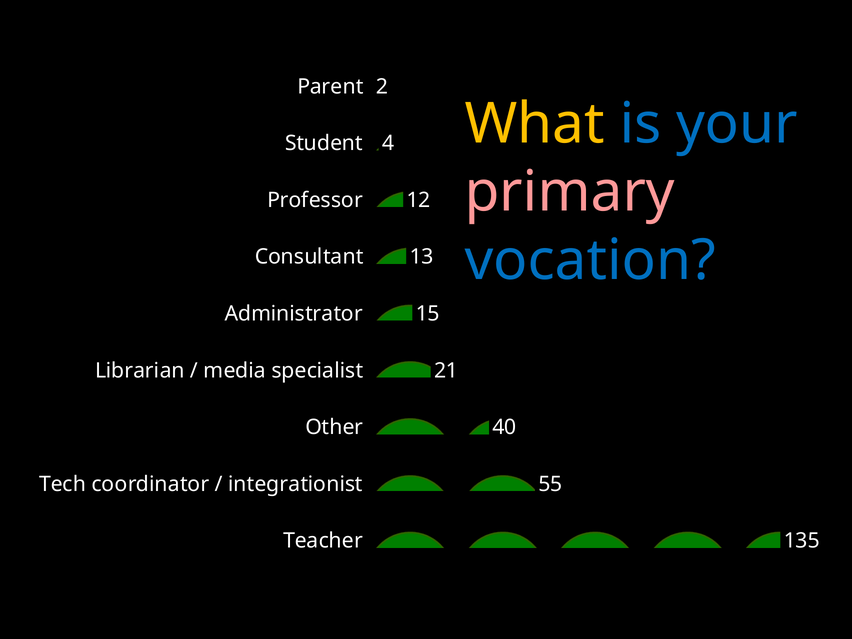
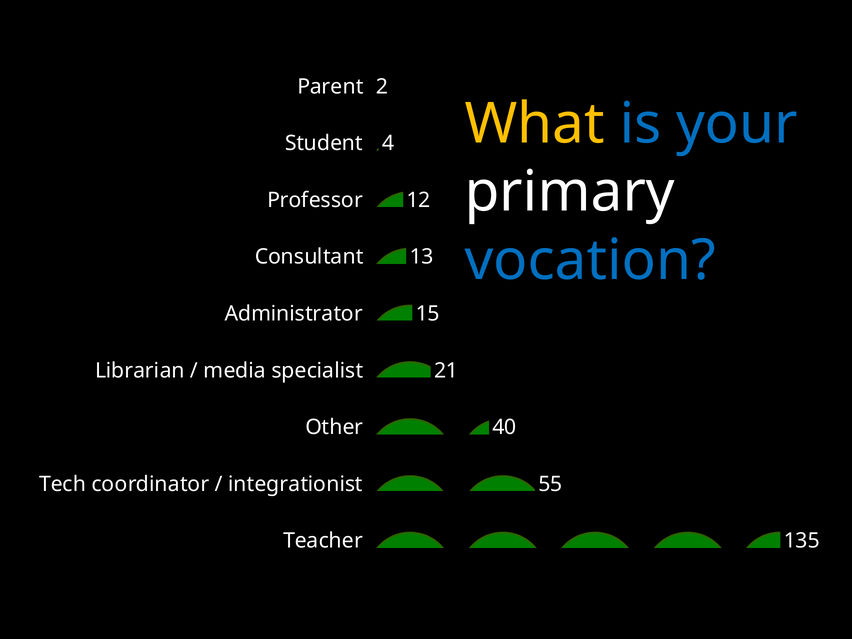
primary colour: pink -> white
